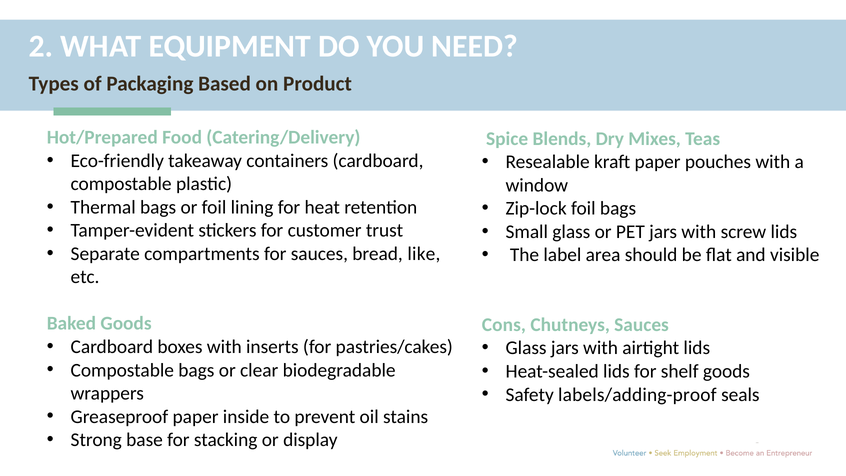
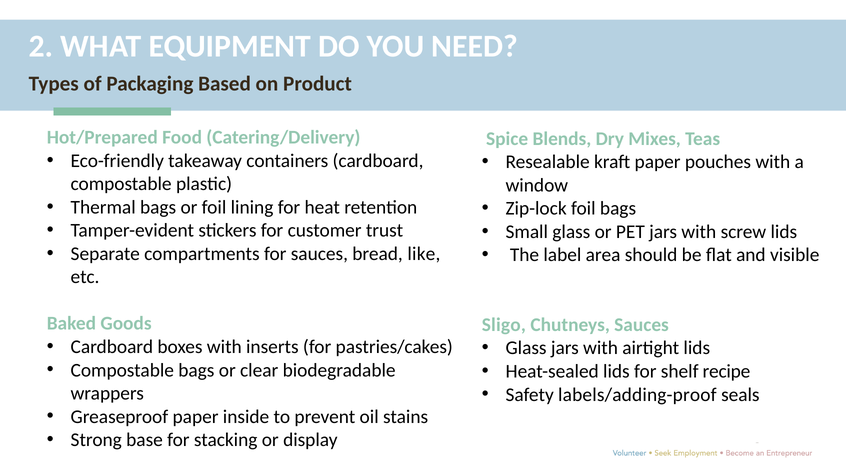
Cons: Cons -> Sligo
shelf goods: goods -> recipe
